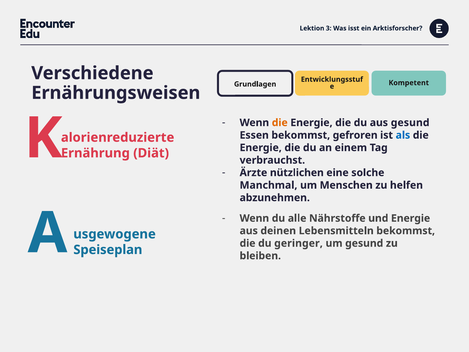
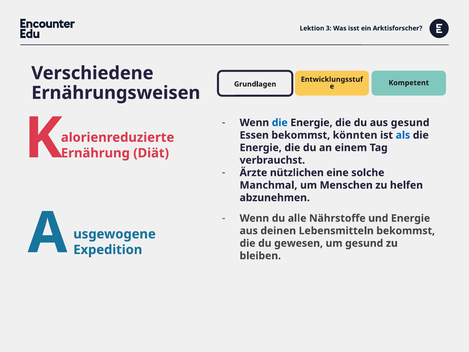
die at (280, 123) colour: orange -> blue
gefroren: gefroren -> könnten
geringer: geringer -> gewesen
Speiseplan: Speiseplan -> Expedition
